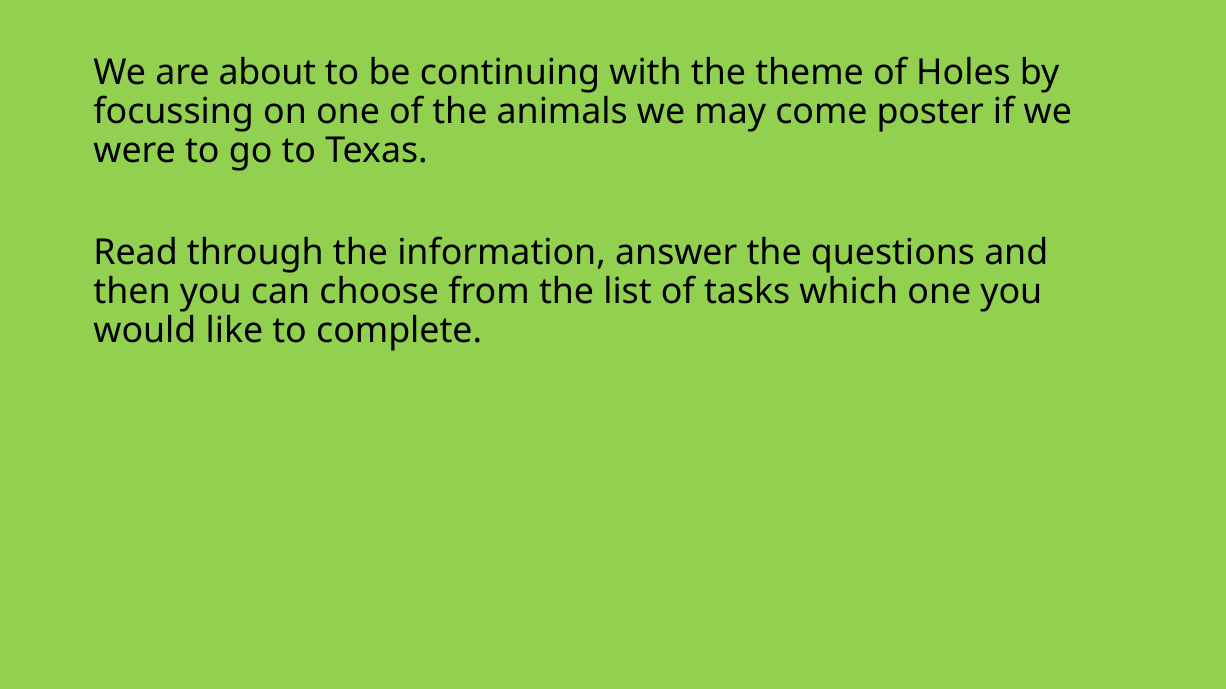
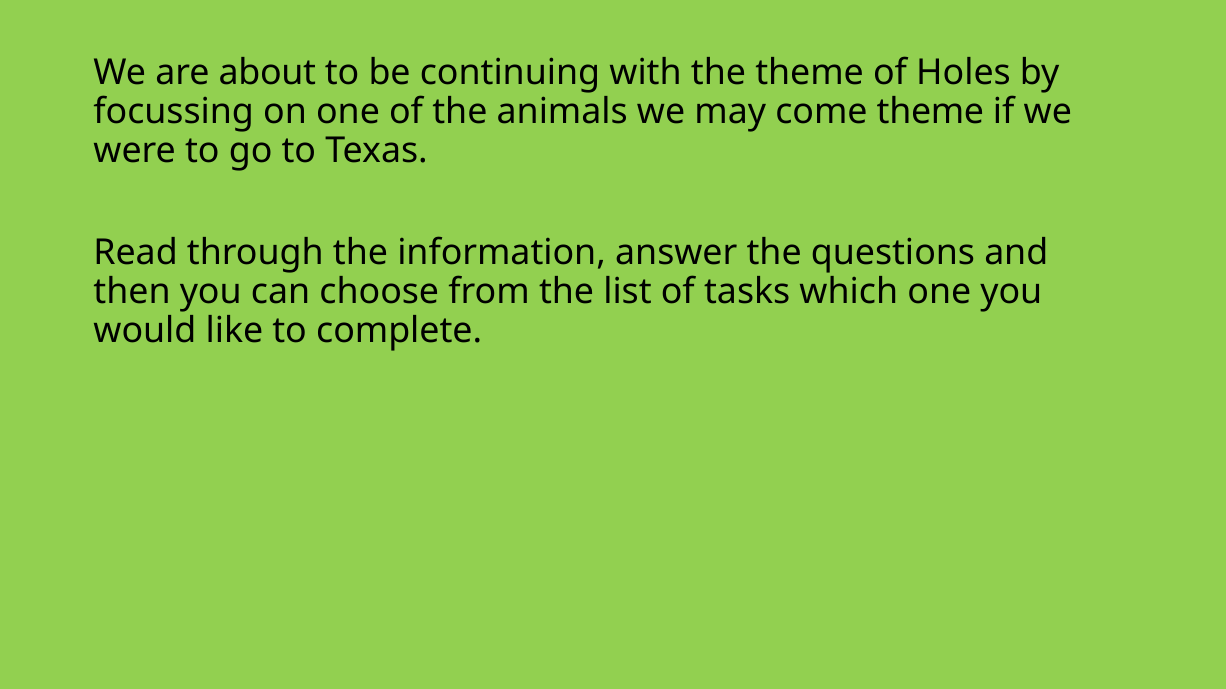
come poster: poster -> theme
